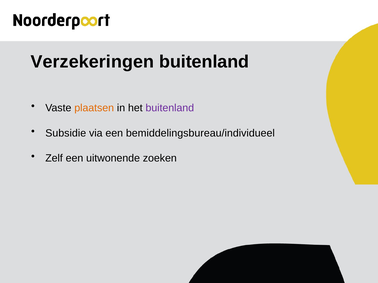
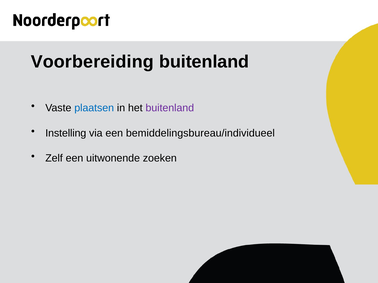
Verzekeringen: Verzekeringen -> Voorbereiding
plaatsen colour: orange -> blue
Subsidie: Subsidie -> Instelling
